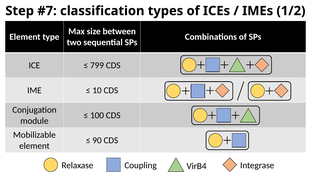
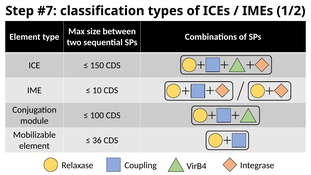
799: 799 -> 150
90: 90 -> 36
